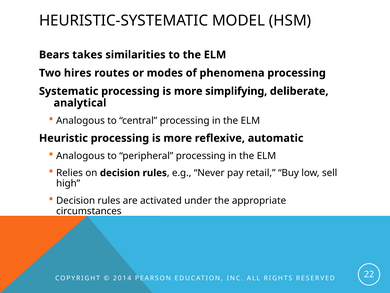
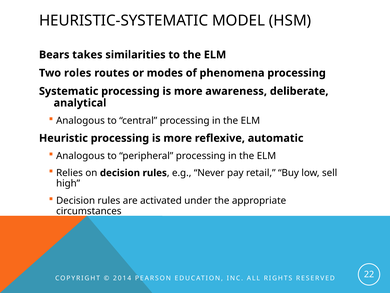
hires: hires -> roles
simplifying: simplifying -> awareness
